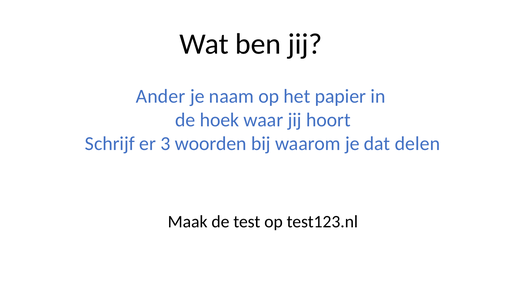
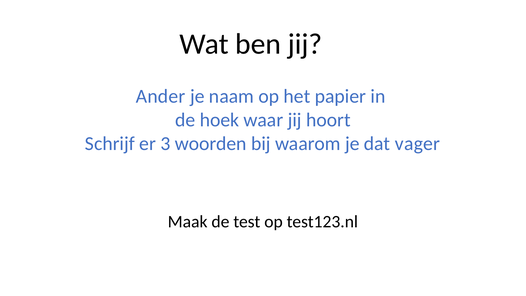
delen: delen -> vager
